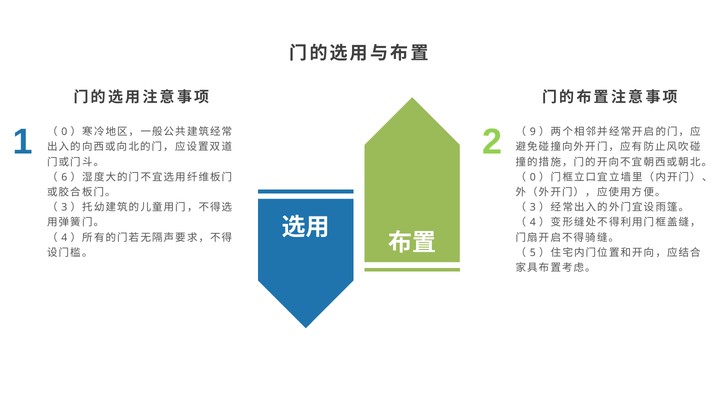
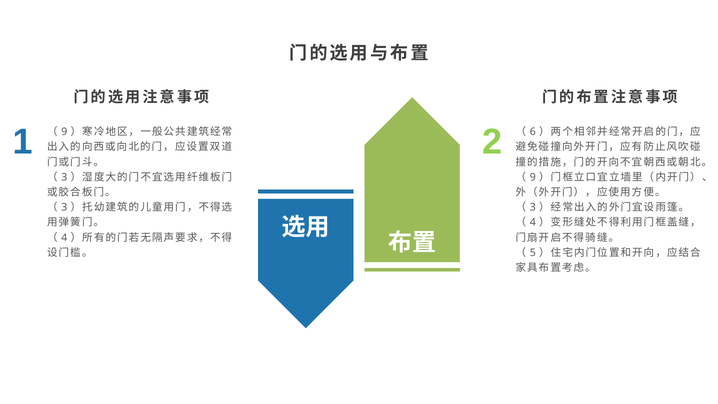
9: 9 -> 6
0 at (64, 132): 0 -> 9
6 at (64, 177): 6 -> 3
0 at (533, 177): 0 -> 9
